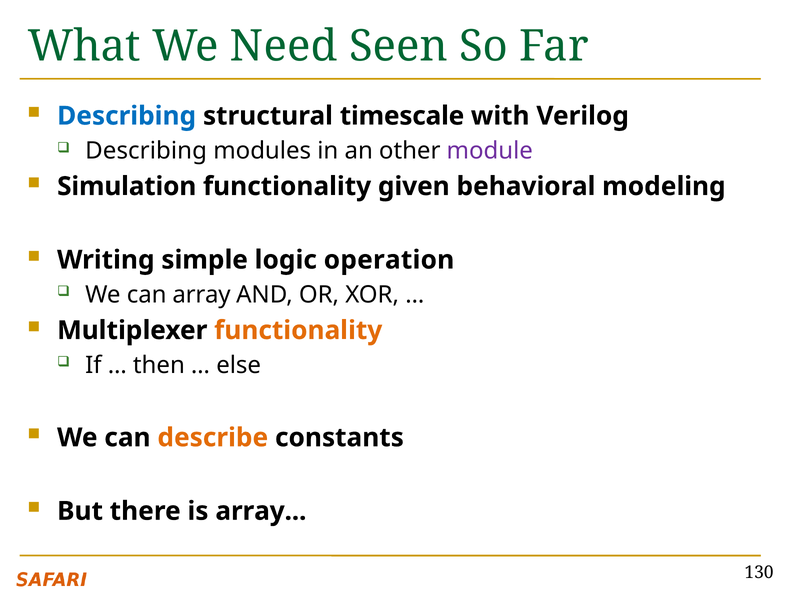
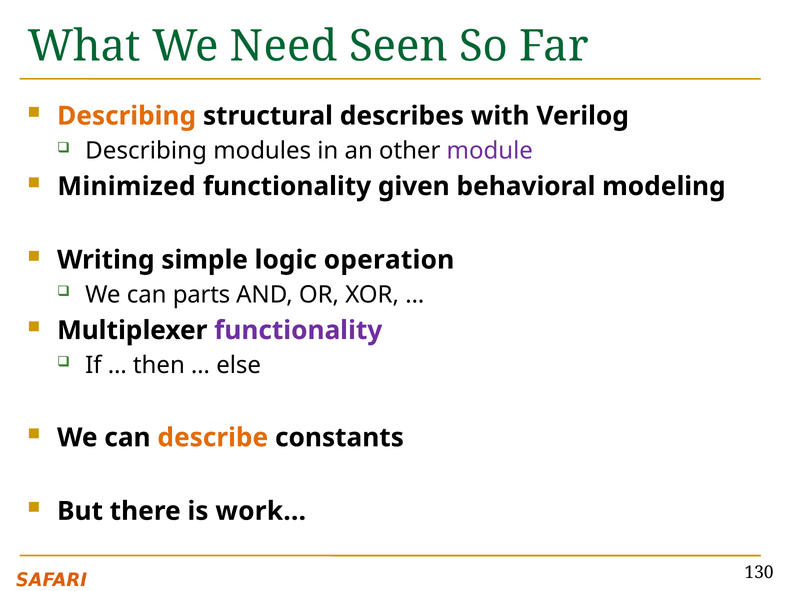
Describing at (127, 116) colour: blue -> orange
timescale: timescale -> describes
Simulation: Simulation -> Minimized
can array: array -> parts
functionality at (298, 330) colour: orange -> purple
is array: array -> work
